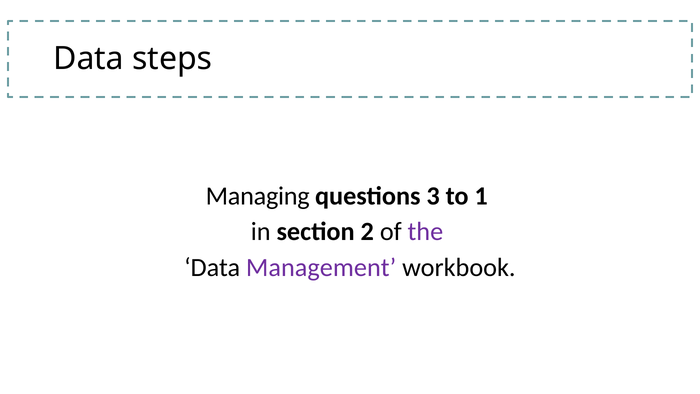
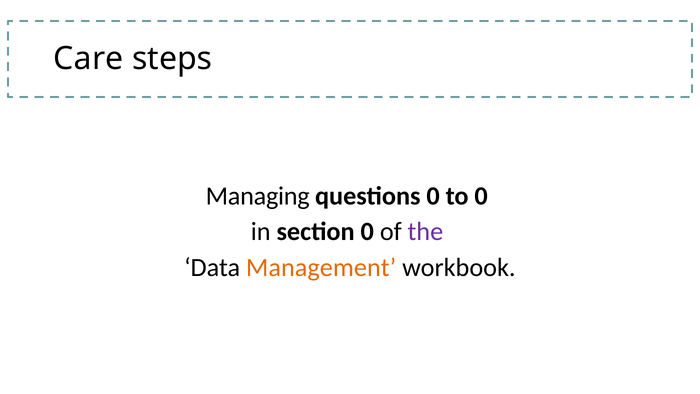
Data at (89, 59): Data -> Care
questions 3: 3 -> 0
to 1: 1 -> 0
section 2: 2 -> 0
Management colour: purple -> orange
